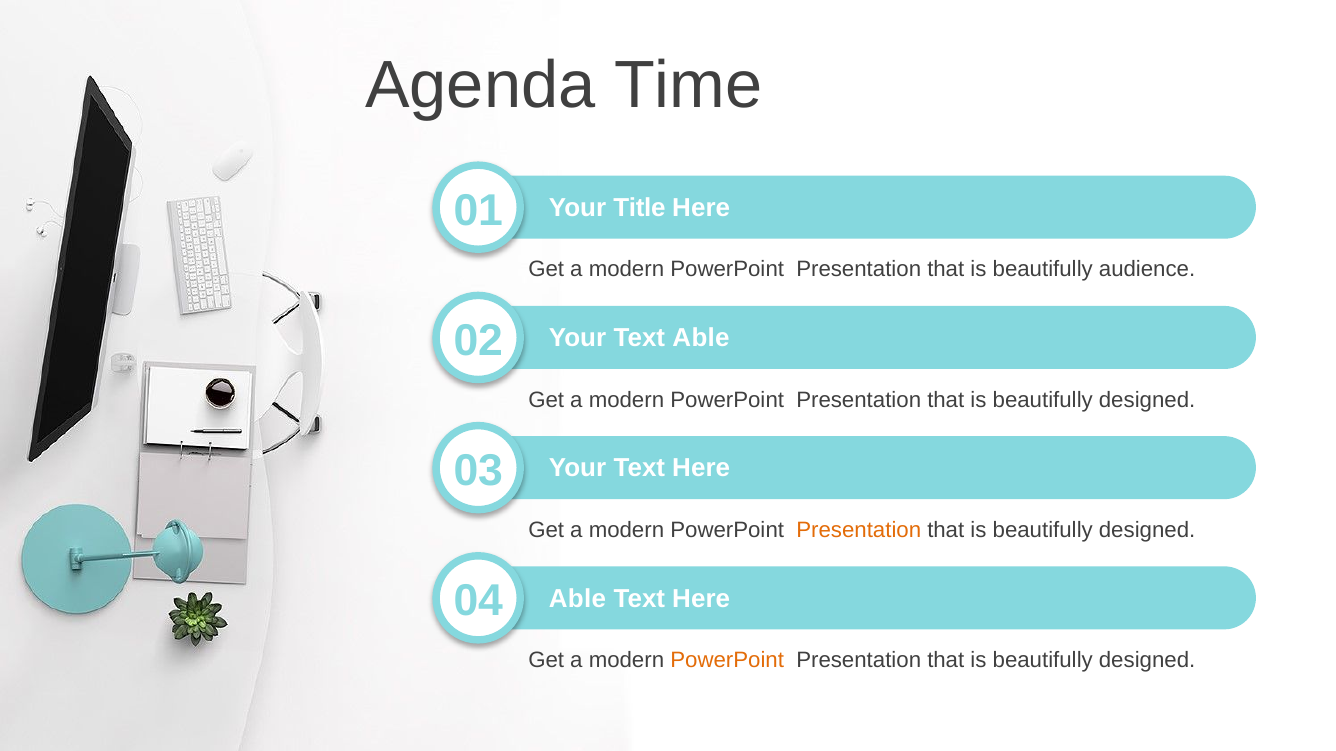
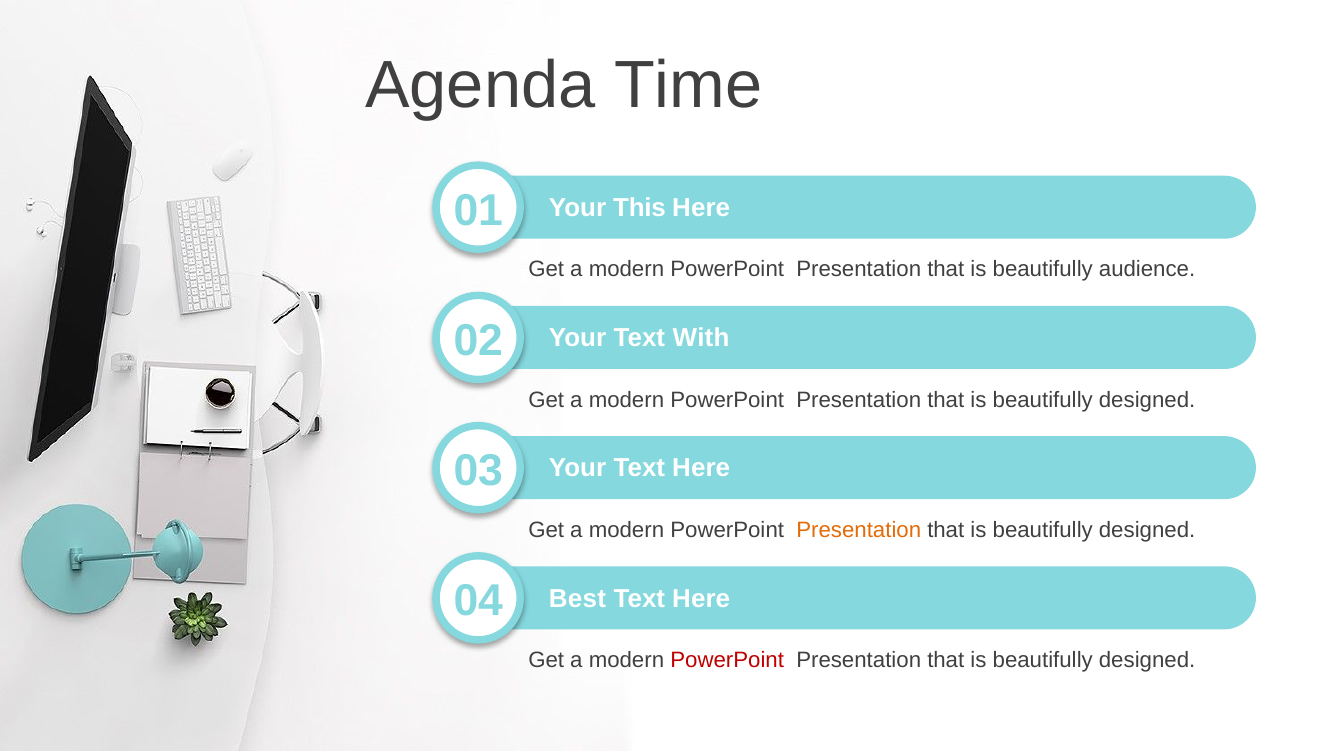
Title: Title -> This
Text Able: Able -> With
04 Able: Able -> Best
PowerPoint at (727, 661) colour: orange -> red
